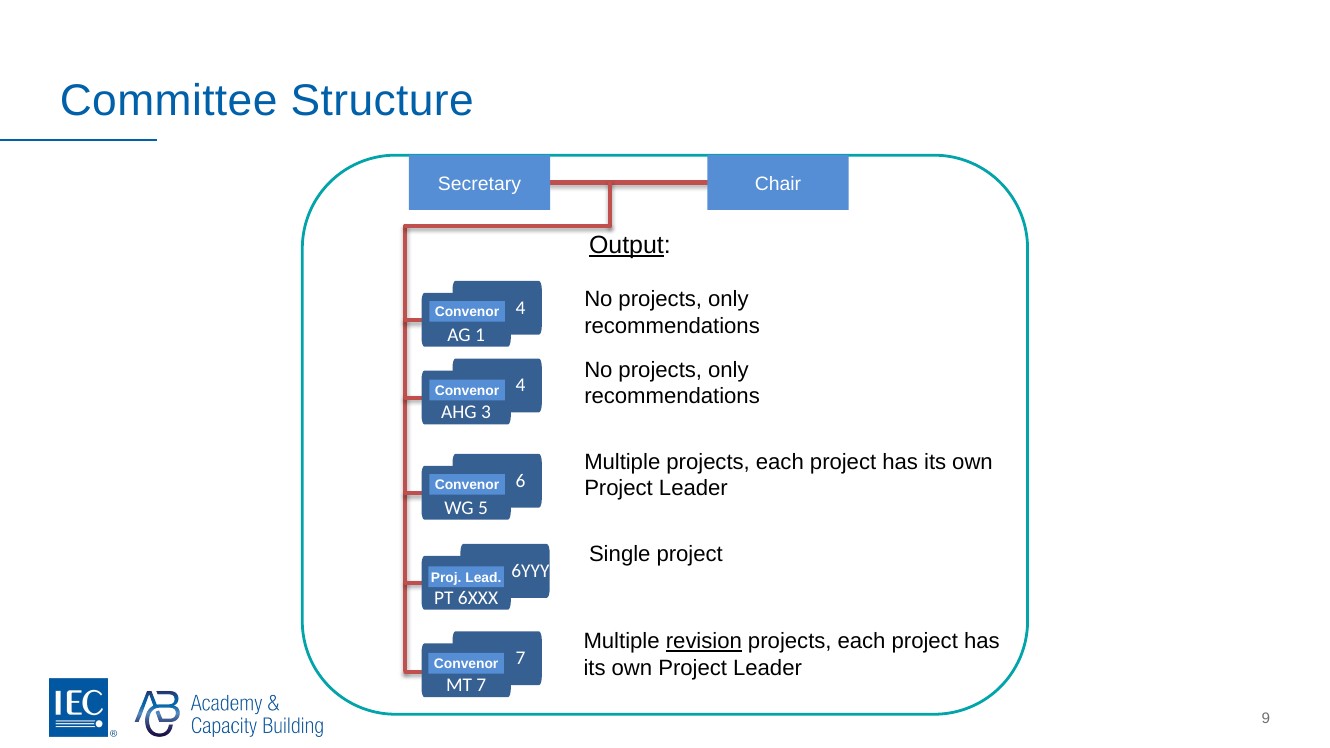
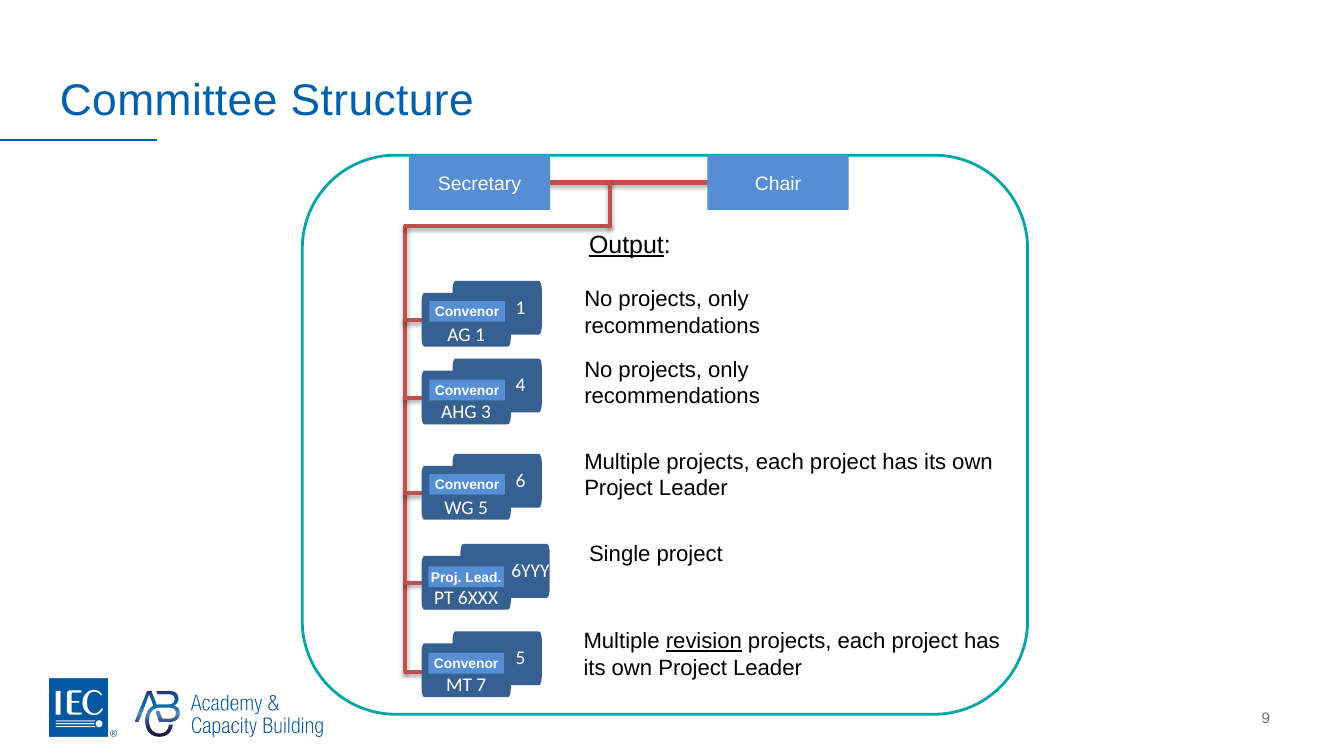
4 at (521, 308): 4 -> 1
7 at (521, 658): 7 -> 5
